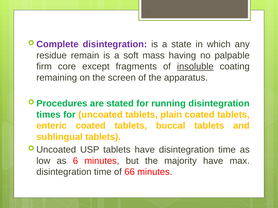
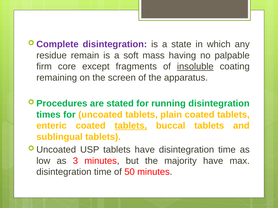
tablets at (131, 126) underline: none -> present
6: 6 -> 3
66: 66 -> 50
